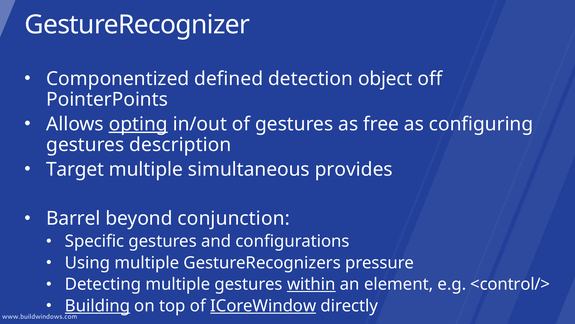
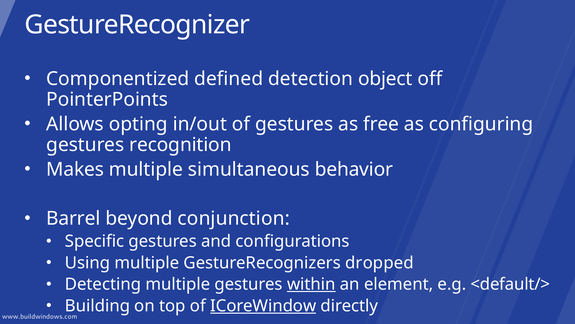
opting underline: present -> none
description: description -> recognition
Target: Target -> Makes
provides: provides -> behavior
pressure: pressure -> dropped
<control/>: <control/> -> <default/>
Building underline: present -> none
